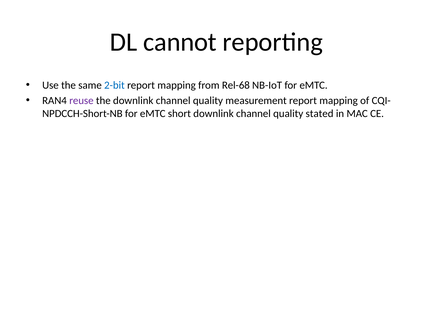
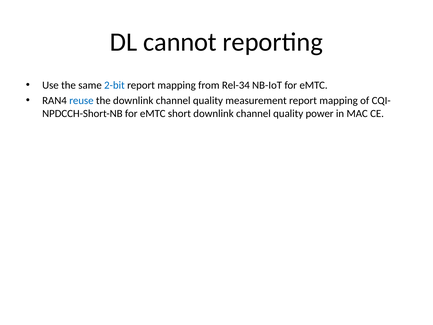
Rel-68: Rel-68 -> Rel-34
reuse colour: purple -> blue
stated: stated -> power
